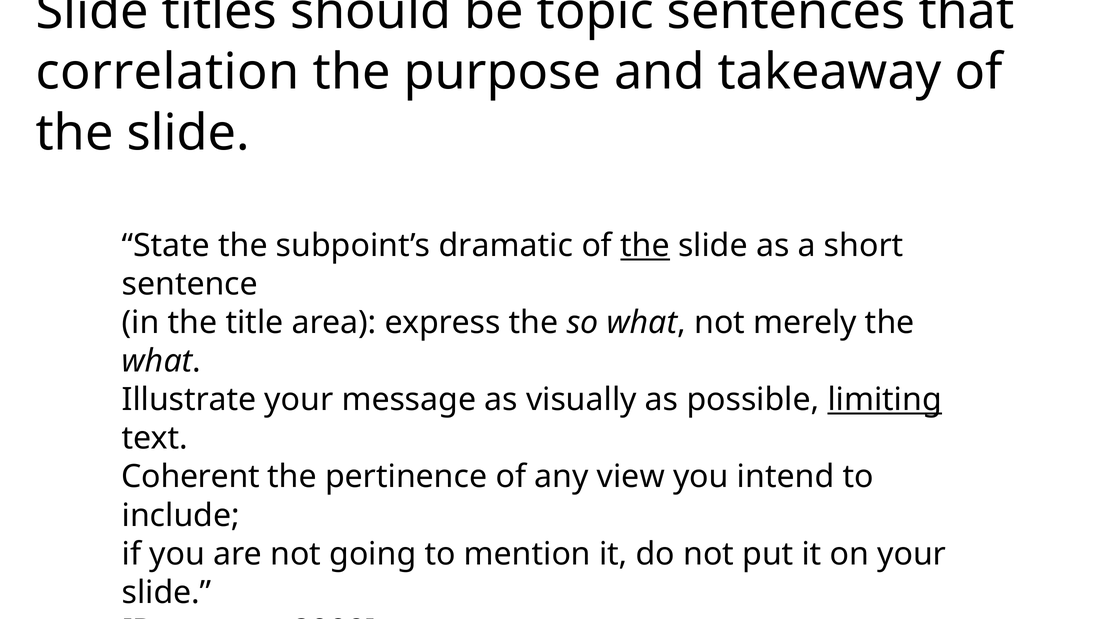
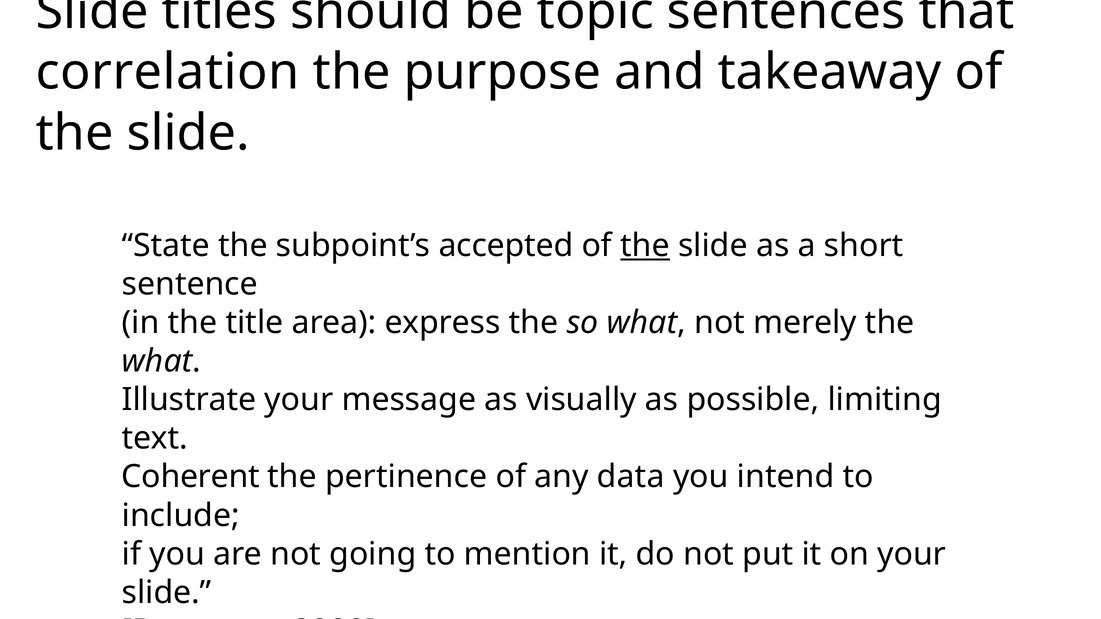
dramatic: dramatic -> accepted
limiting underline: present -> none
view: view -> data
